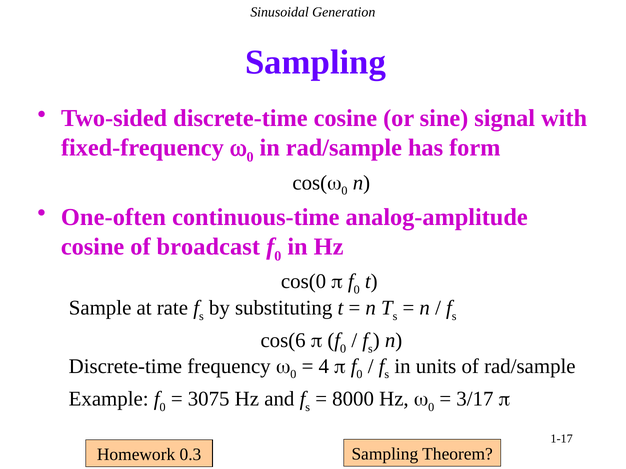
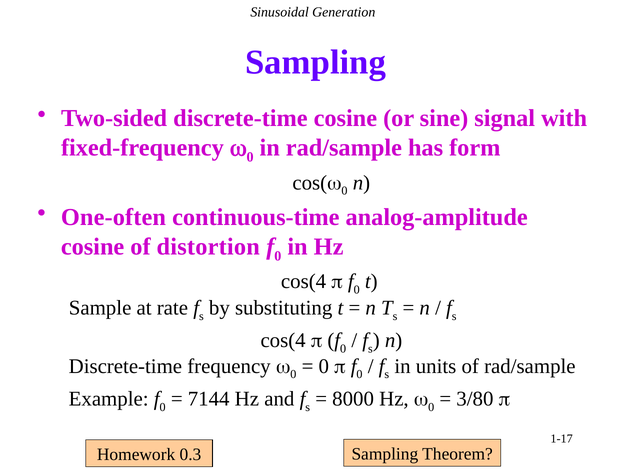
broadcast: broadcast -> distortion
cos(0 at (304, 282): cos(0 -> cos(4
cos(6 at (283, 341): cos(6 -> cos(4
4 at (324, 367): 4 -> 0
3075: 3075 -> 7144
3/17: 3/17 -> 3/80
